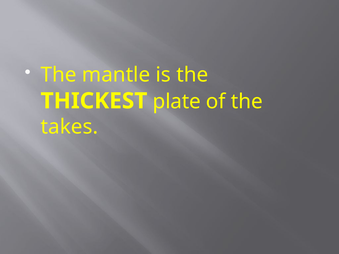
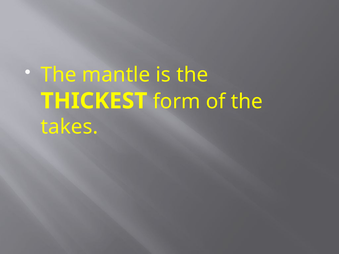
plate: plate -> form
